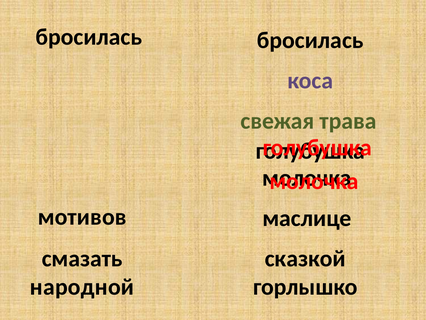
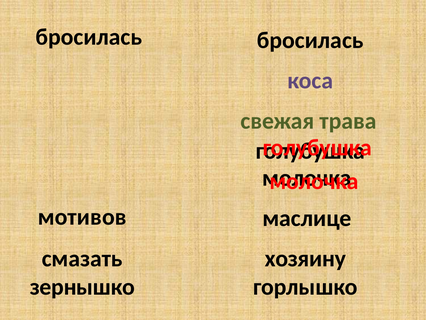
сказкой: сказкой -> хозяину
народной: народной -> зернышко
